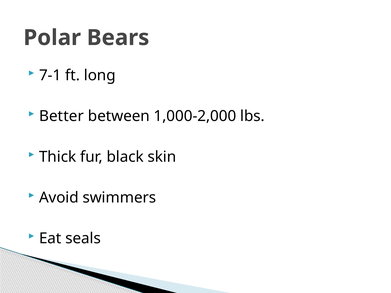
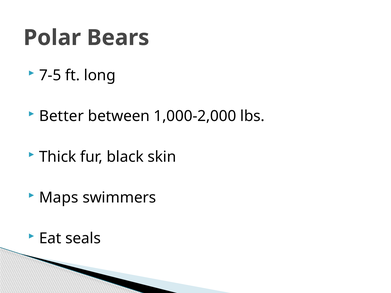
7-1: 7-1 -> 7-5
Avoid: Avoid -> Maps
